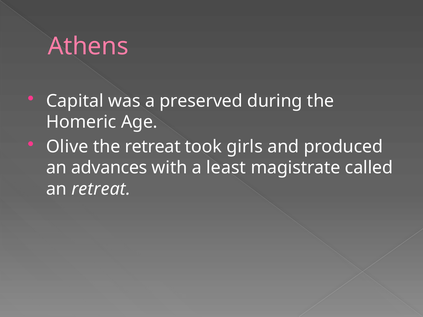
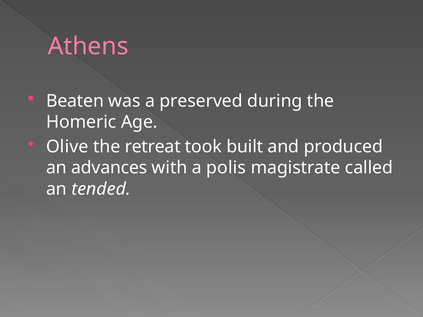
Capital: Capital -> Beaten
girls: girls -> built
least: least -> polis
an retreat: retreat -> tended
